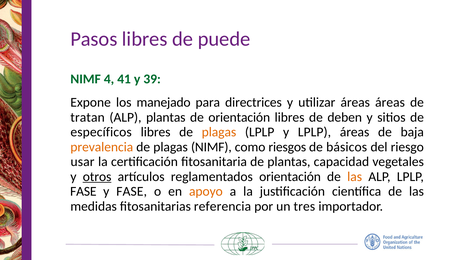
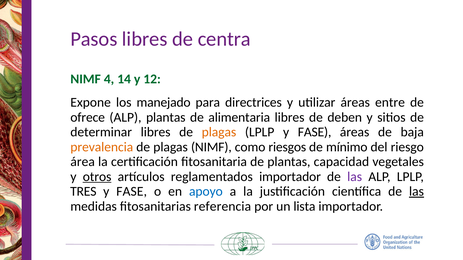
puede: puede -> centra
41: 41 -> 14
39: 39 -> 12
áreas áreas: áreas -> entre
tratan: tratan -> ofrece
de orientación: orientación -> alimentaria
específicos: específicos -> determinar
LPLP y LPLP: LPLP -> FASE
básicos: básicos -> mínimo
usar: usar -> área
reglamentados orientación: orientación -> importador
las at (355, 177) colour: orange -> purple
FASE at (83, 192): FASE -> TRES
apoyo colour: orange -> blue
las at (416, 192) underline: none -> present
tres: tres -> lista
